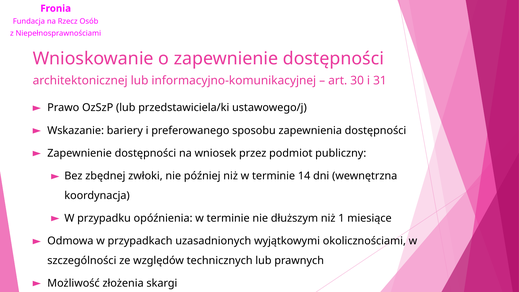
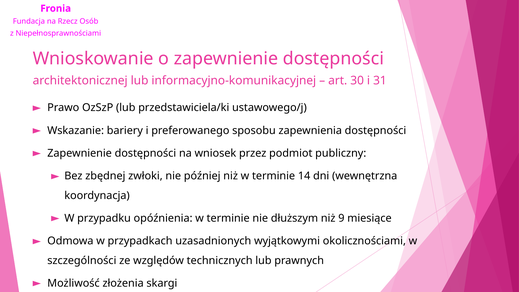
1: 1 -> 9
